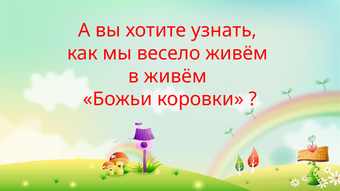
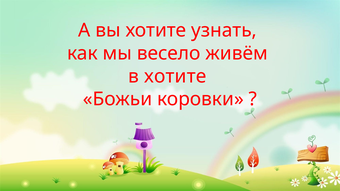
в живём: живём -> хотите
